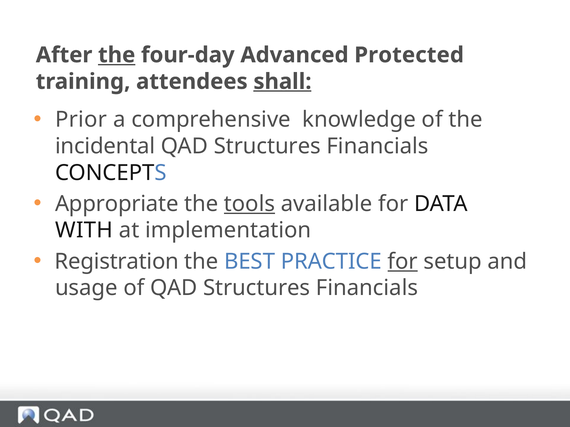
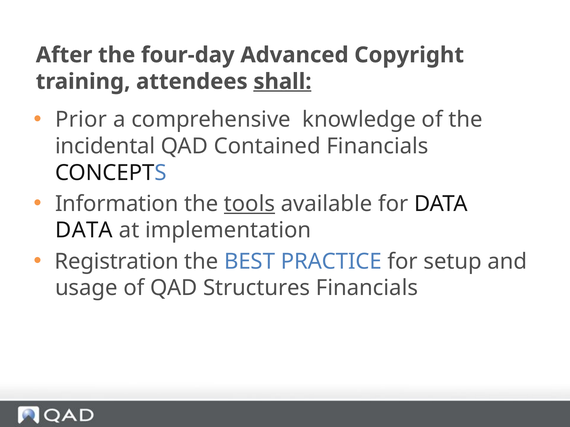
the at (117, 55) underline: present -> none
Protected: Protected -> Copyright
Structures at (267, 146): Structures -> Contained
Appropriate: Appropriate -> Information
WITH at (84, 231): WITH -> DATA
for at (403, 262) underline: present -> none
